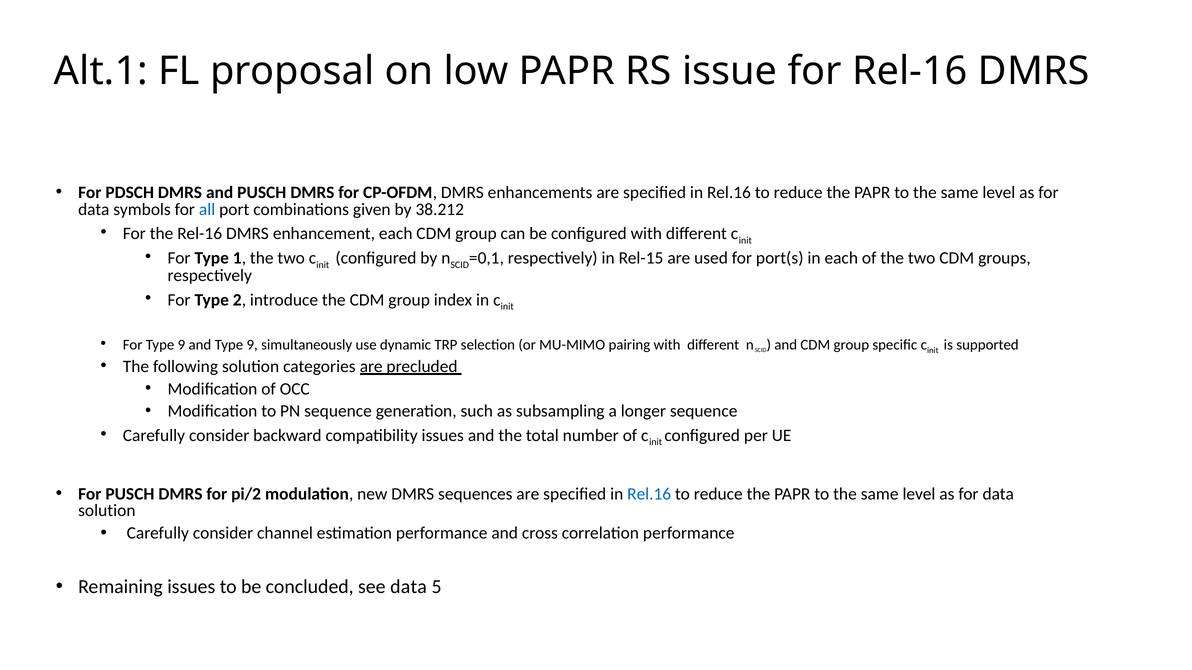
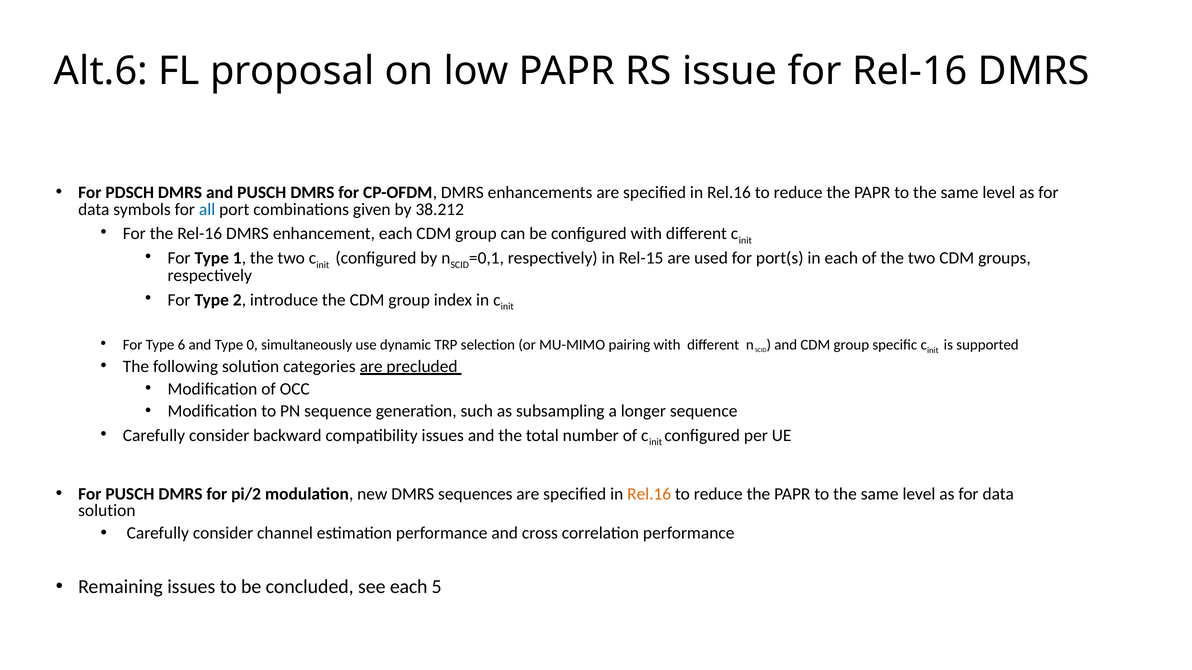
Alt.1: Alt.1 -> Alt.6
For Type 9: 9 -> 6
and Type 9: 9 -> 0
Rel.16 at (649, 494) colour: blue -> orange
see data: data -> each
